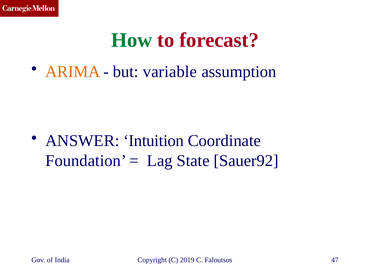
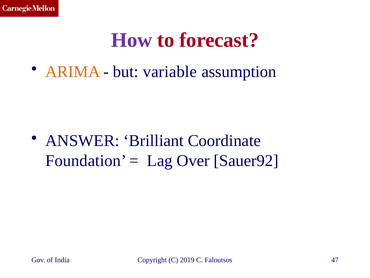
How colour: green -> purple
Intuition: Intuition -> Brilliant
State: State -> Over
